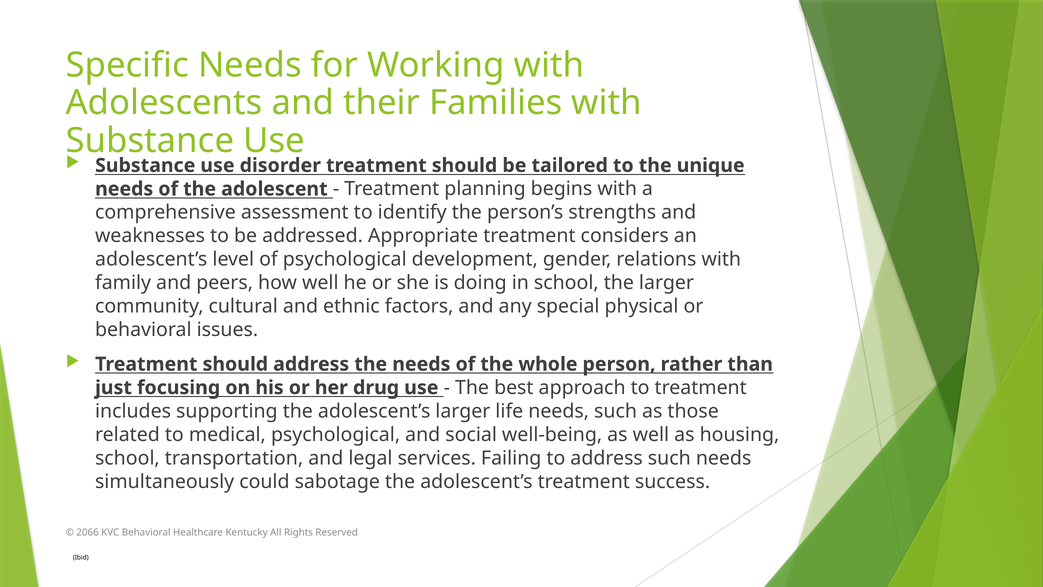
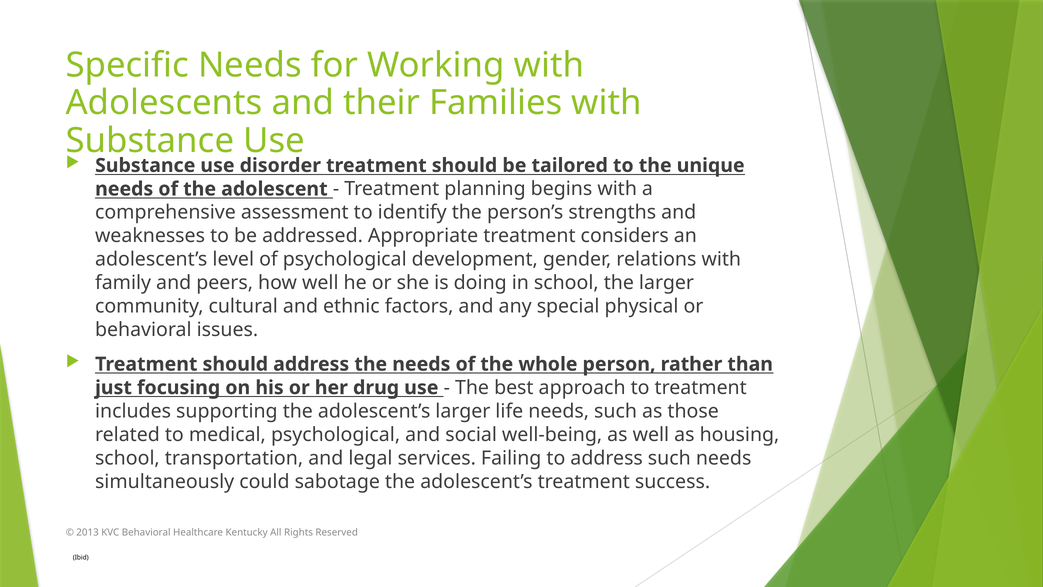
2066: 2066 -> 2013
